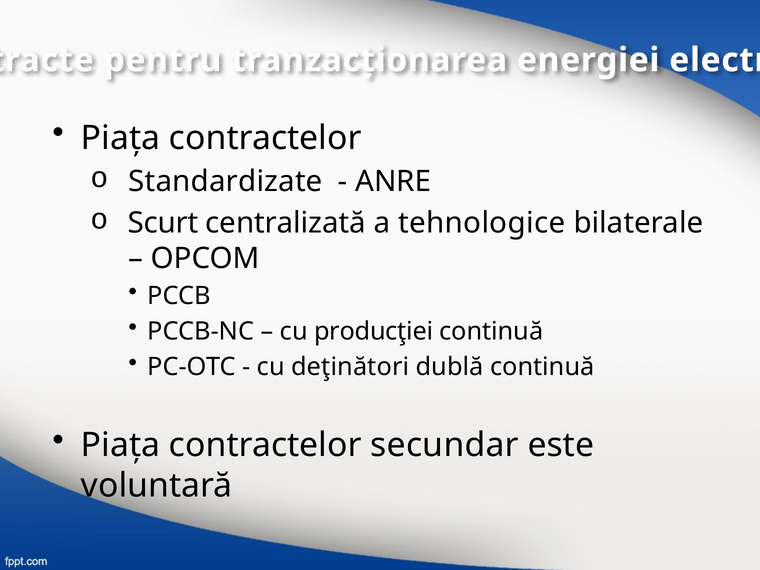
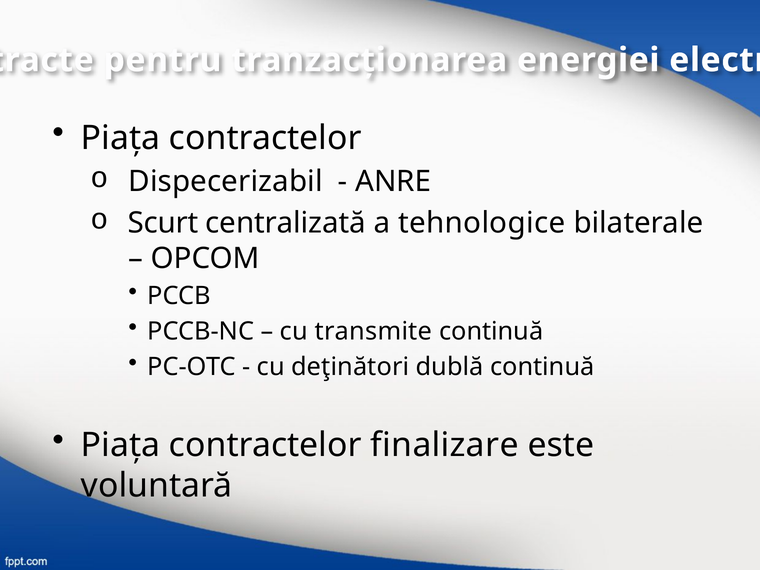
Standardizate: Standardizate -> Dispecerizabil
producţiei: producţiei -> transmite
secundar: secundar -> finalizare
